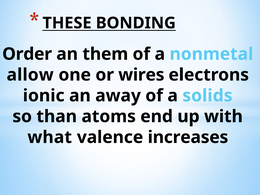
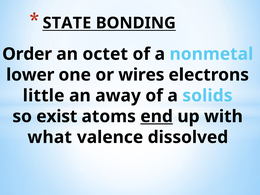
THESE: THESE -> STATE
them: them -> octet
allow: allow -> lower
ionic: ionic -> little
than: than -> exist
end underline: none -> present
increases: increases -> dissolved
